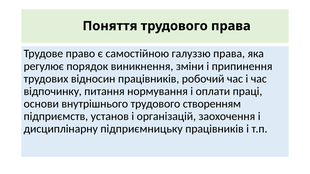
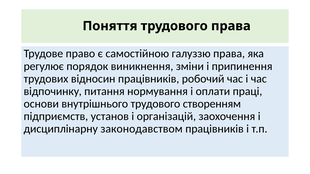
підприємницьку: підприємницьку -> законодавством
